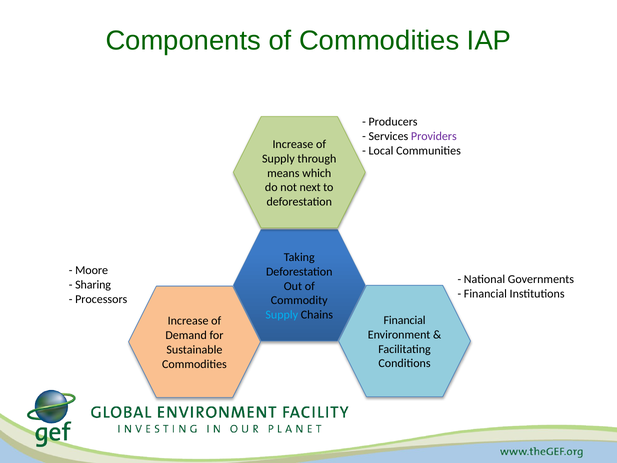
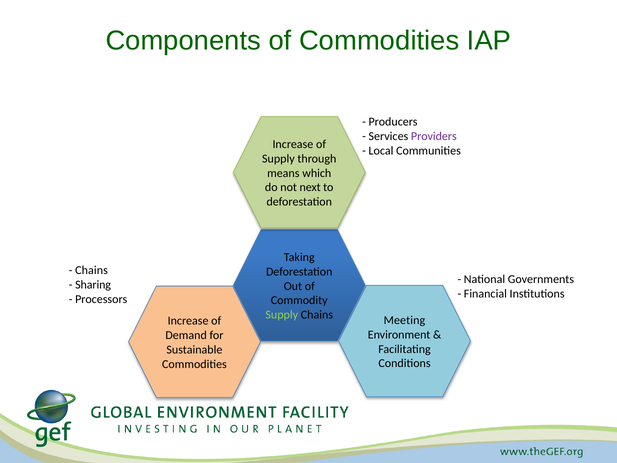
Moore at (92, 270): Moore -> Chains
Supply at (282, 315) colour: light blue -> light green
Chains Financial: Financial -> Meeting
